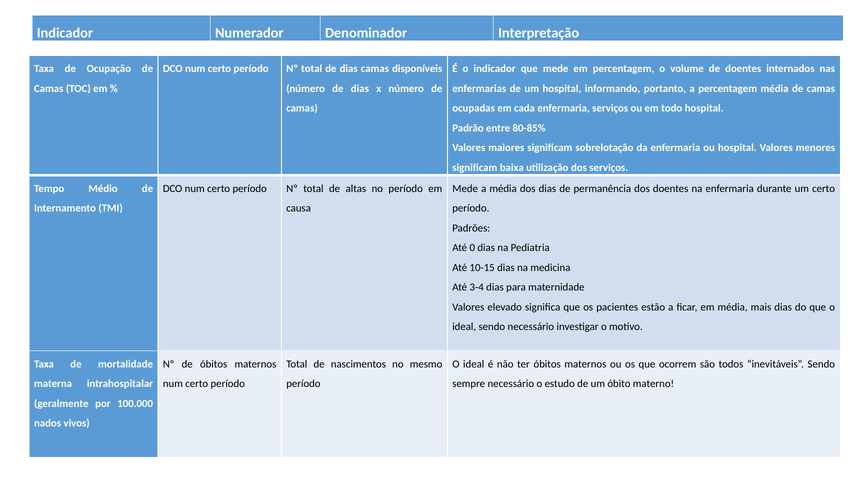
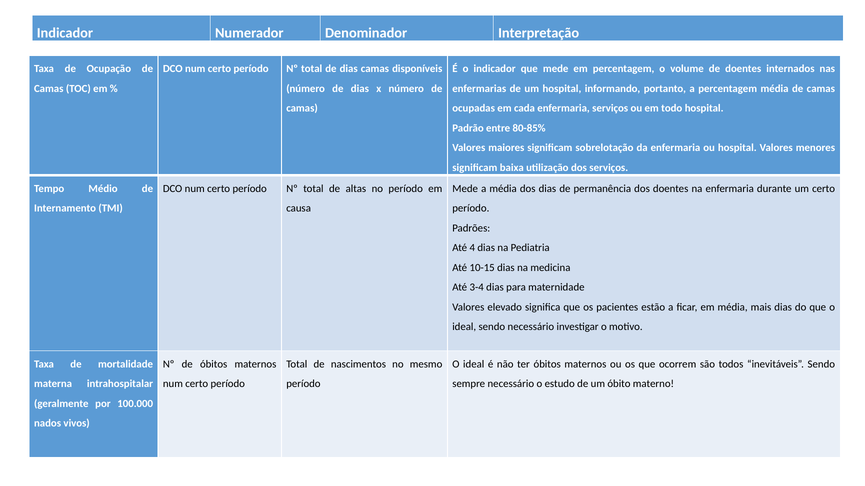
0: 0 -> 4
